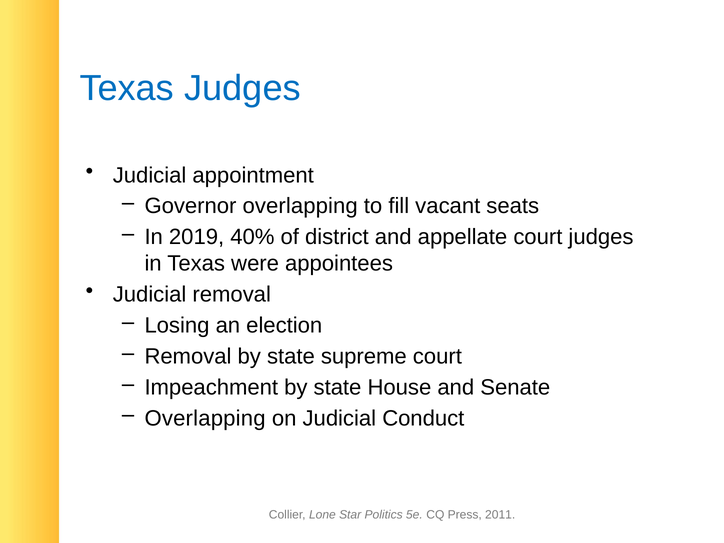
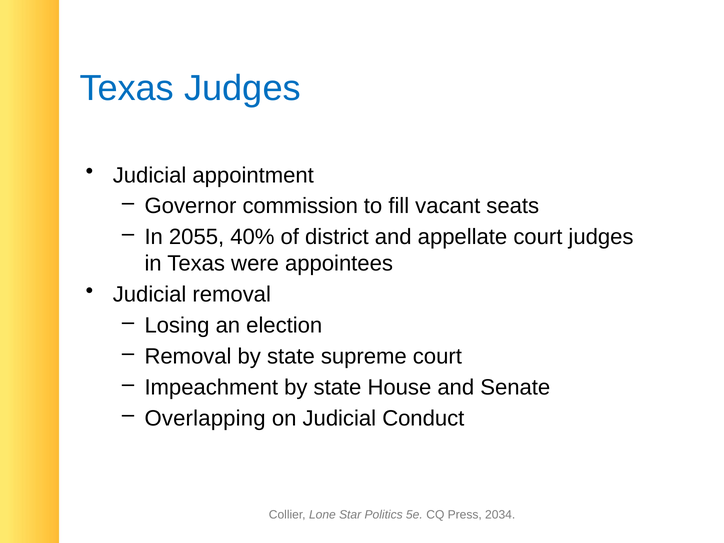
Governor overlapping: overlapping -> commission
2019: 2019 -> 2055
2011: 2011 -> 2034
